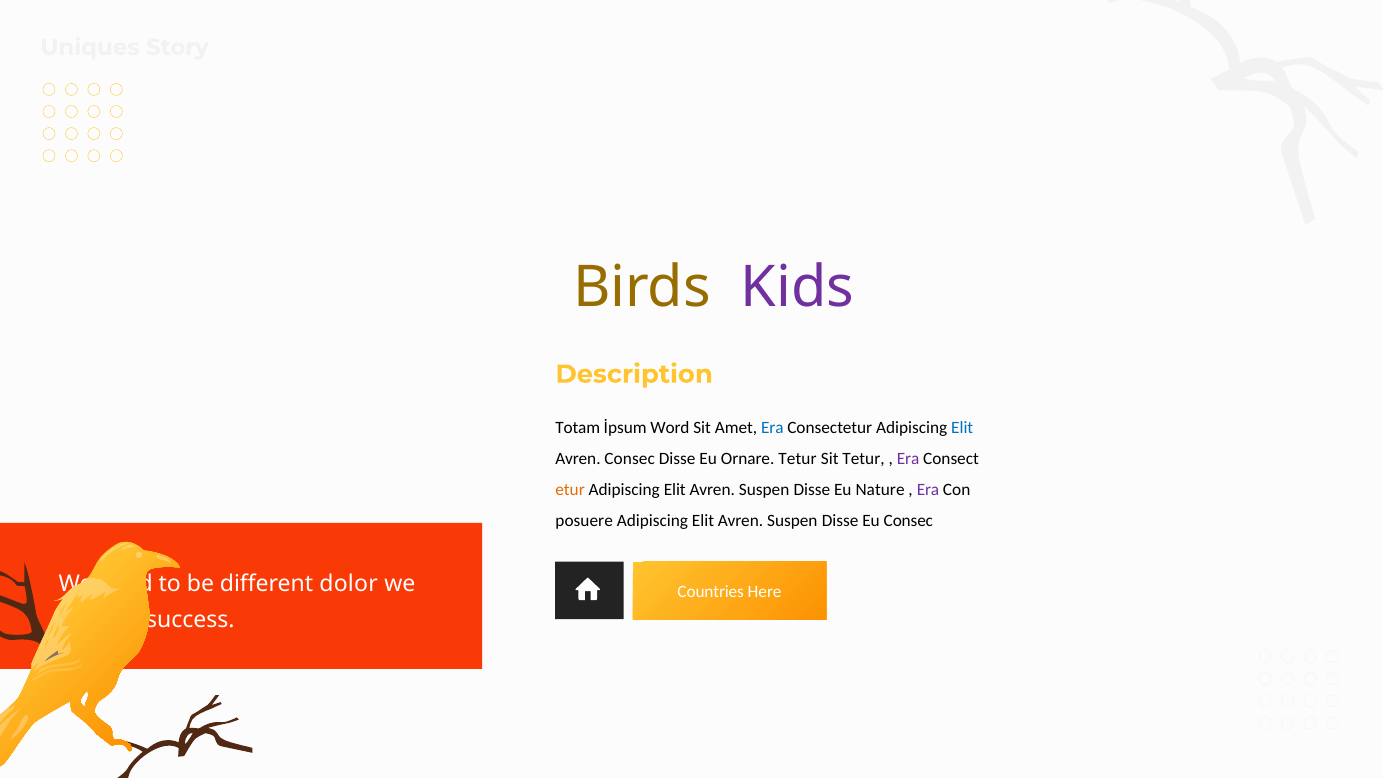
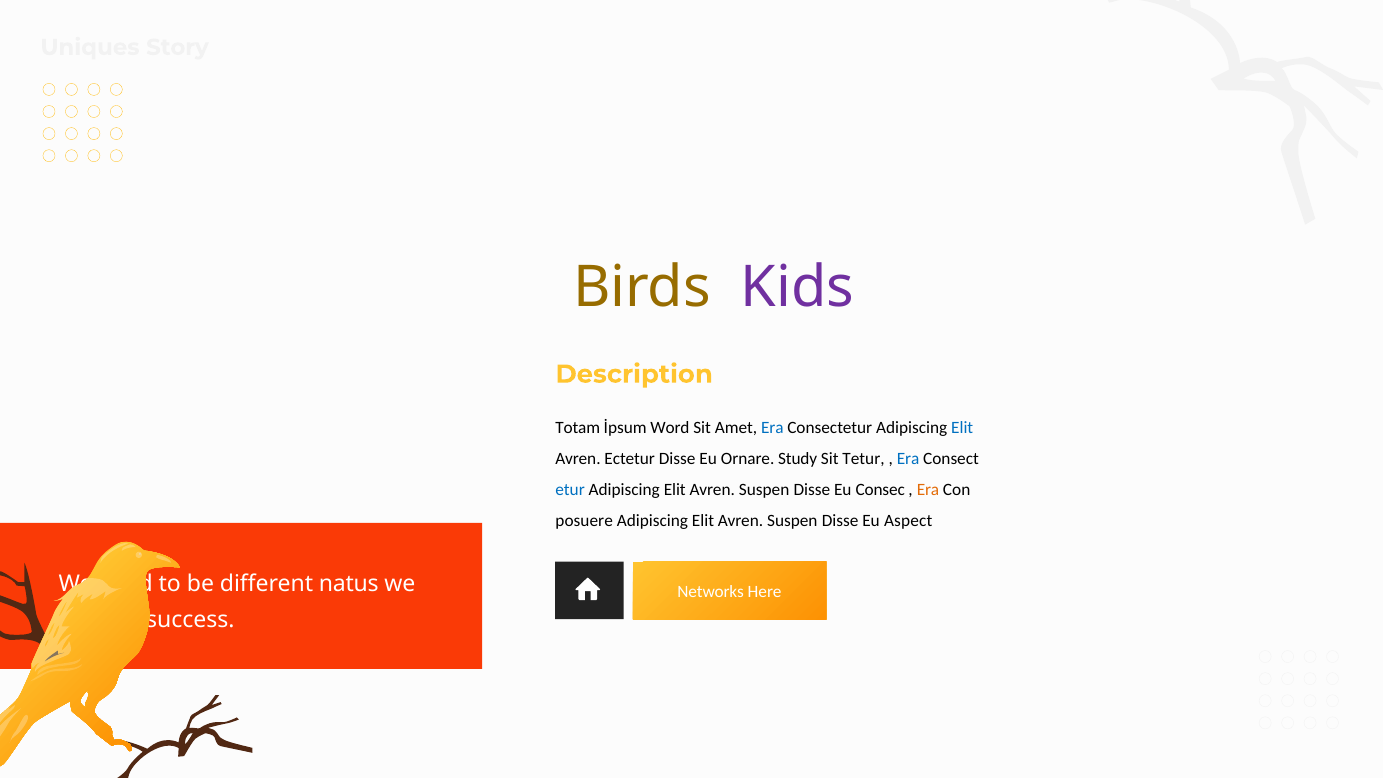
Avren Consec: Consec -> Ectetur
Ornare Tetur: Tetur -> Study
Era at (908, 459) colour: purple -> blue
etur colour: orange -> blue
Nature: Nature -> Consec
Era at (928, 490) colour: purple -> orange
Eu Consec: Consec -> Aspect
dolor: dolor -> natus
Countries: Countries -> Networks
